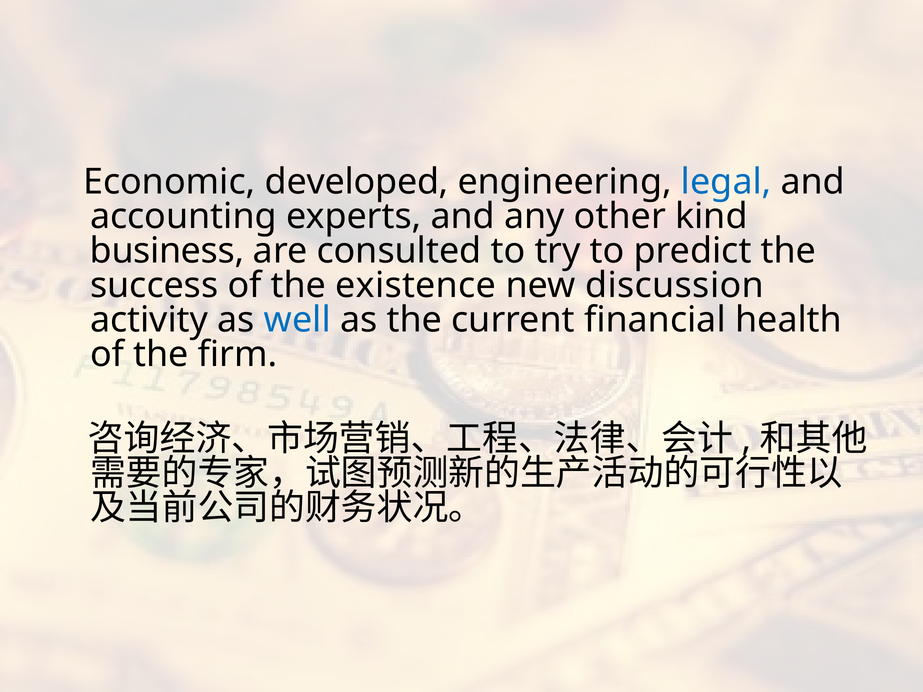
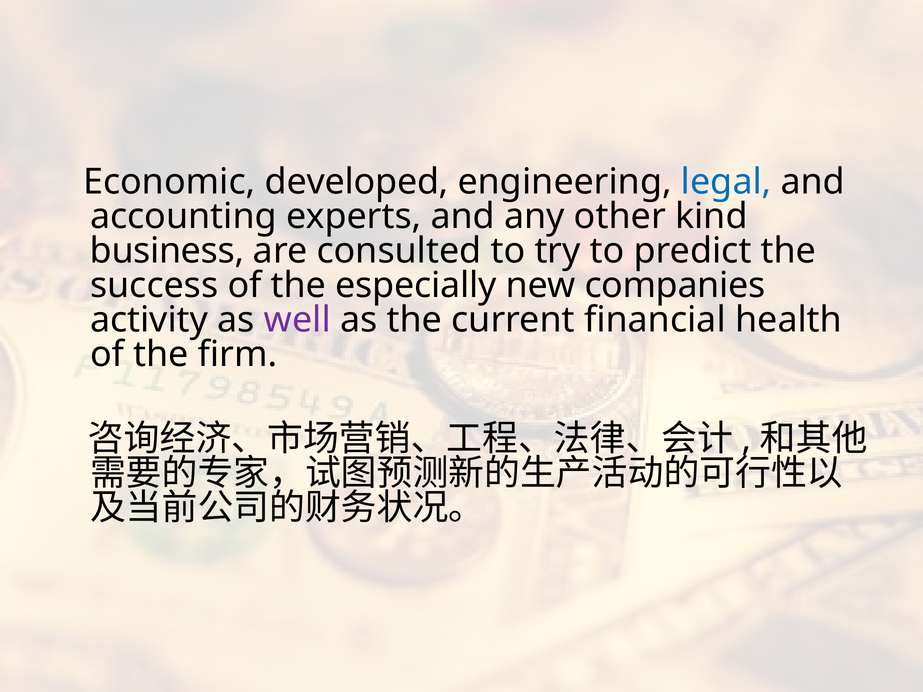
existence: existence -> especially
discussion: discussion -> companies
well colour: blue -> purple
